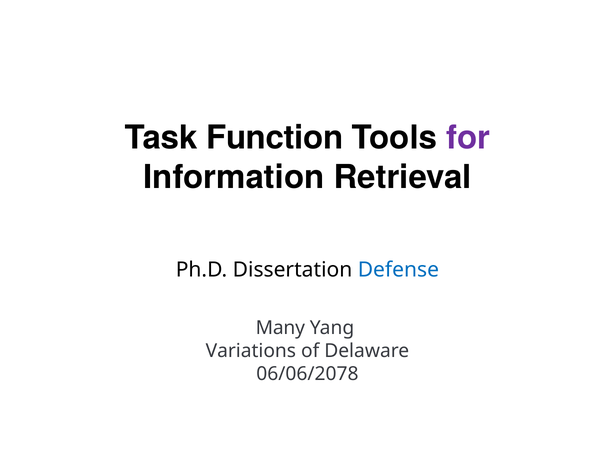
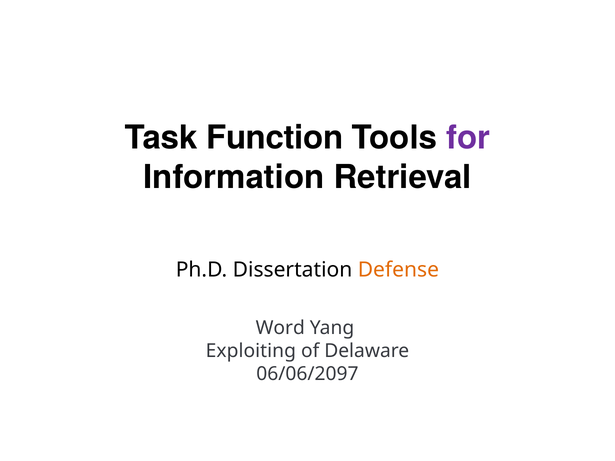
Defense colour: blue -> orange
Many: Many -> Word
Variations: Variations -> Exploiting
06/06/2078: 06/06/2078 -> 06/06/2097
